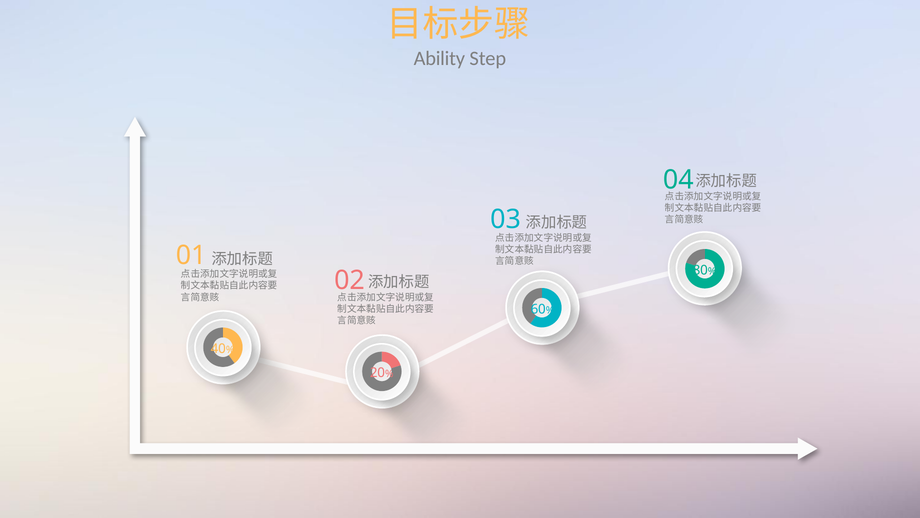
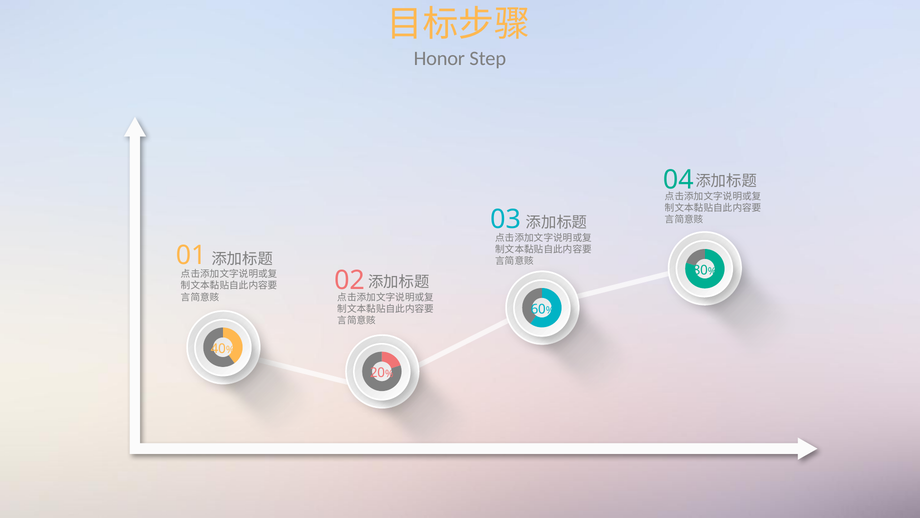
Ability: Ability -> Honor
